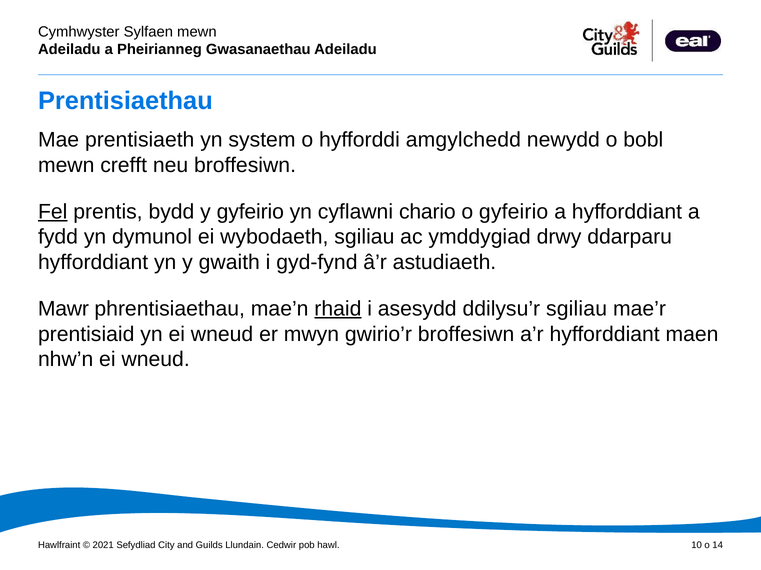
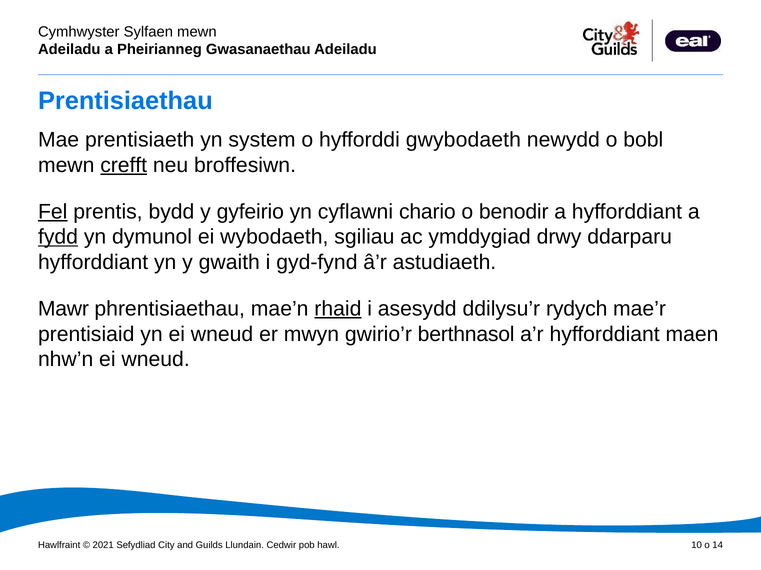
amgylchedd: amgylchedd -> gwybodaeth
crefft underline: none -> present
o gyfeirio: gyfeirio -> benodir
fydd underline: none -> present
ddilysu’r sgiliau: sgiliau -> rydych
gwirio’r broffesiwn: broffesiwn -> berthnasol
